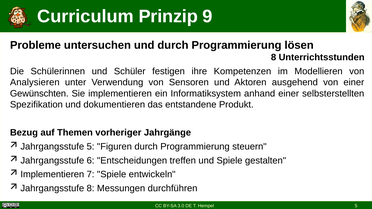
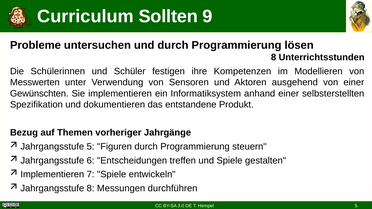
Prinzip: Prinzip -> Sollten
Analysieren: Analysieren -> Messwerten
